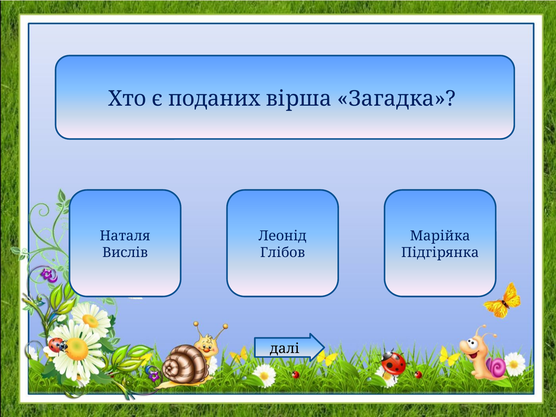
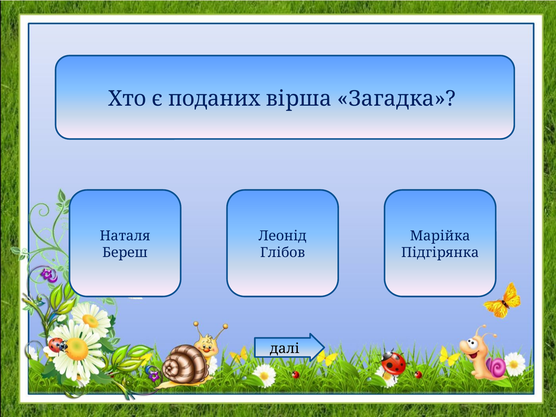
Вислів: Вислів -> Береш
